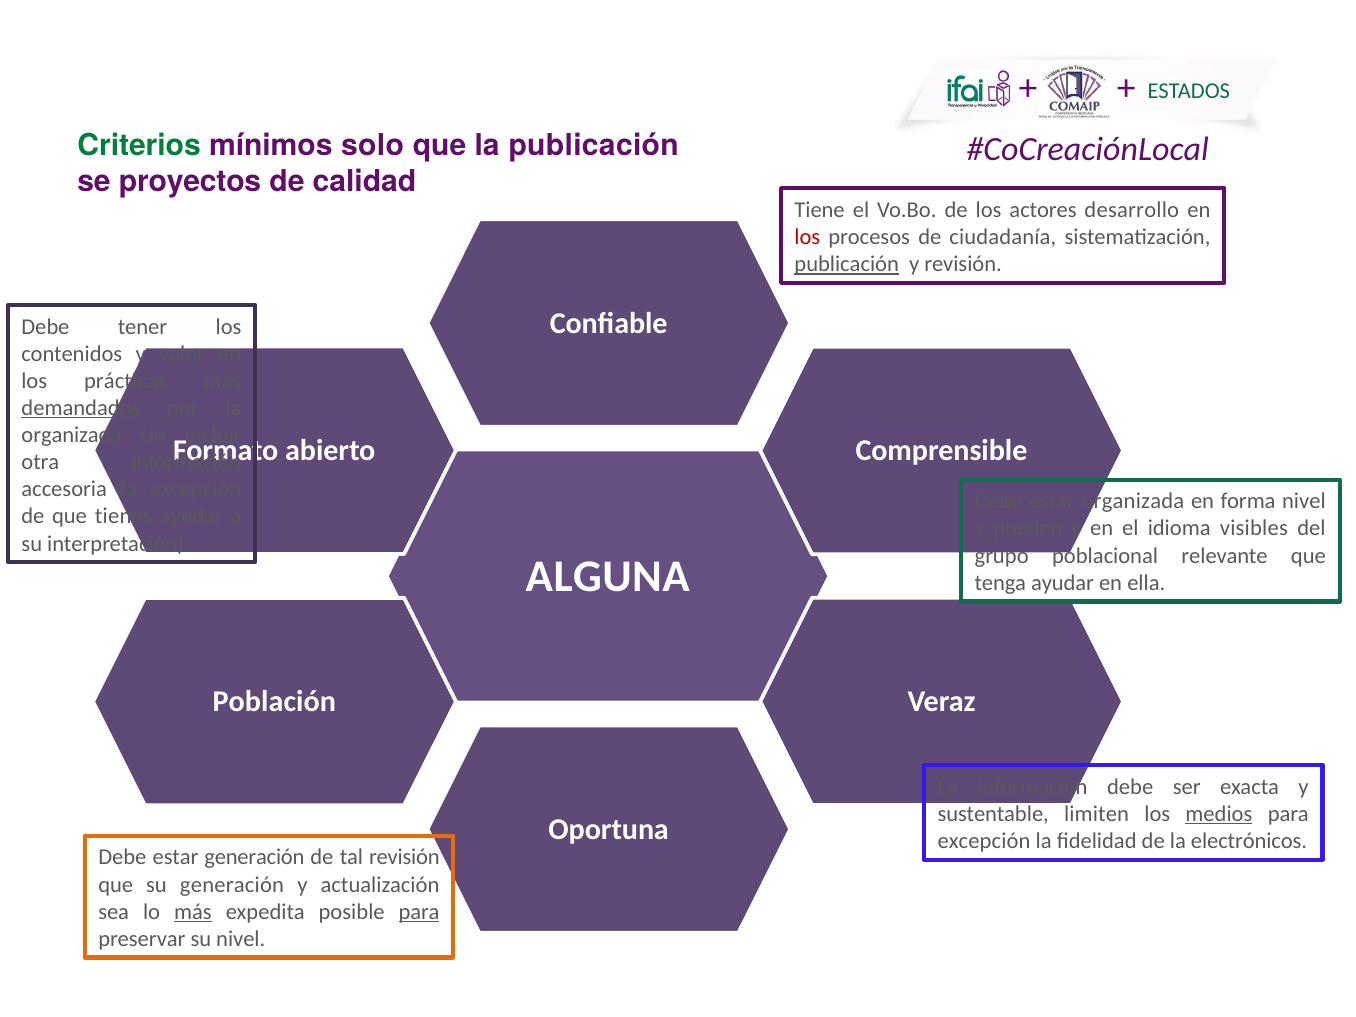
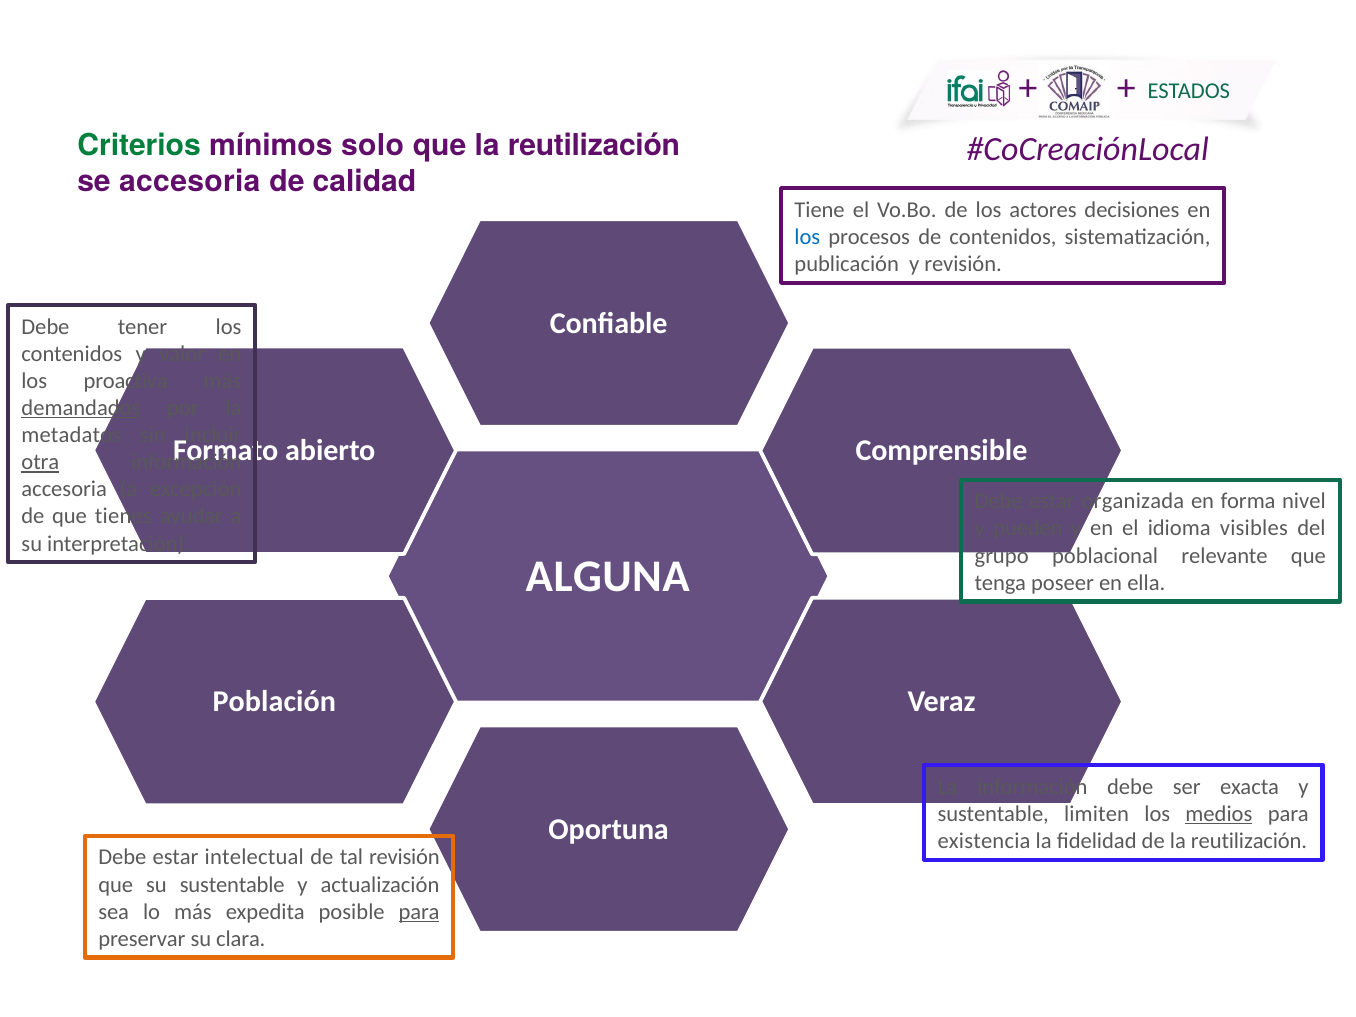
que la publicación: publicación -> reutilización
se proyectos: proyectos -> accesoria
desarrollo: desarrollo -> decisiones
los at (807, 237) colour: red -> blue
de ciudadanía: ciudadanía -> contenidos
publicación at (847, 264) underline: present -> none
prácticas: prácticas -> proactiva
organizada at (71, 435): organizada -> metadatos
otra underline: none -> present
tenga ayudar: ayudar -> poseer
excepción at (984, 841): excepción -> existencia
de la electrónicos: electrónicos -> reutilización
estar generación: generación -> intelectual
su generación: generación -> sustentable
más at (193, 912) underline: present -> none
su nivel: nivel -> clara
